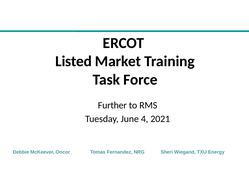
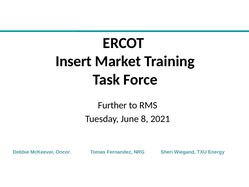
Listed: Listed -> Insert
4: 4 -> 8
